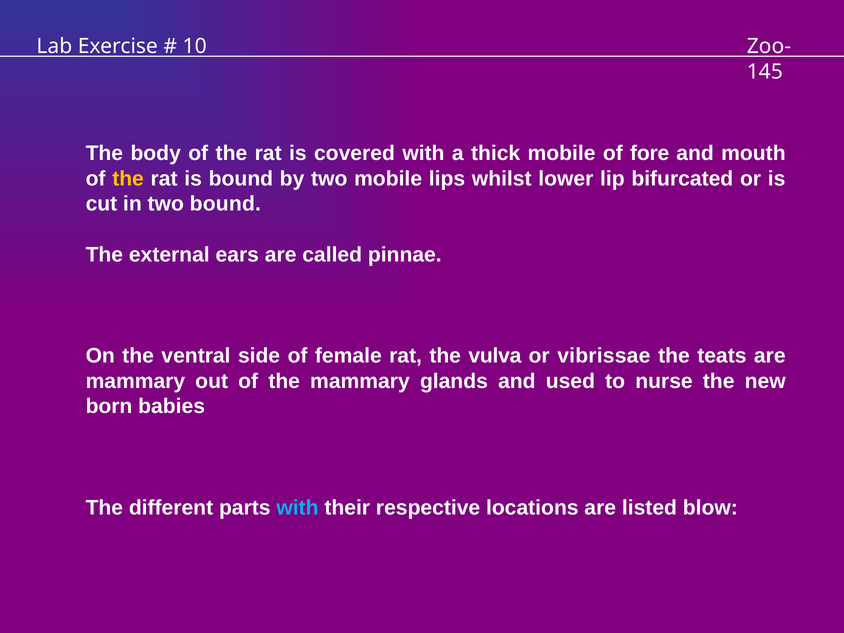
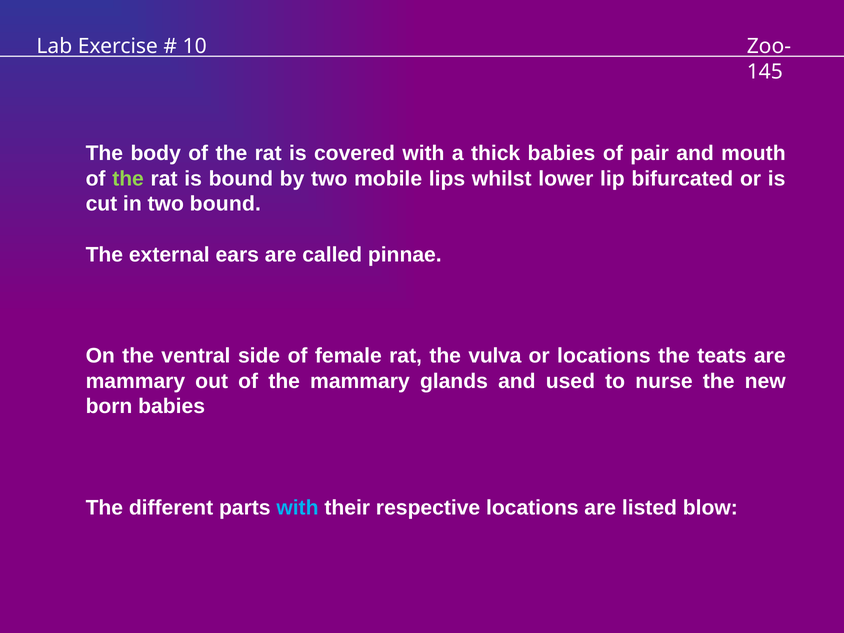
thick mobile: mobile -> babies
fore: fore -> pair
the at (128, 179) colour: yellow -> light green
or vibrissae: vibrissae -> locations
